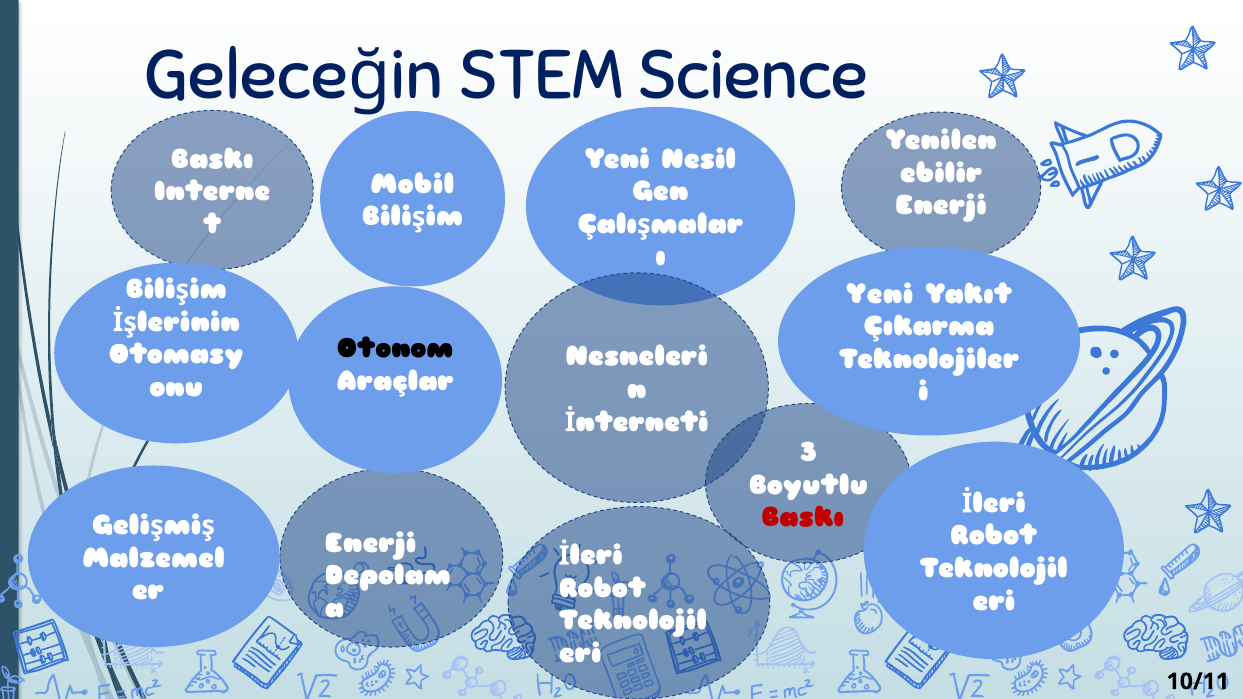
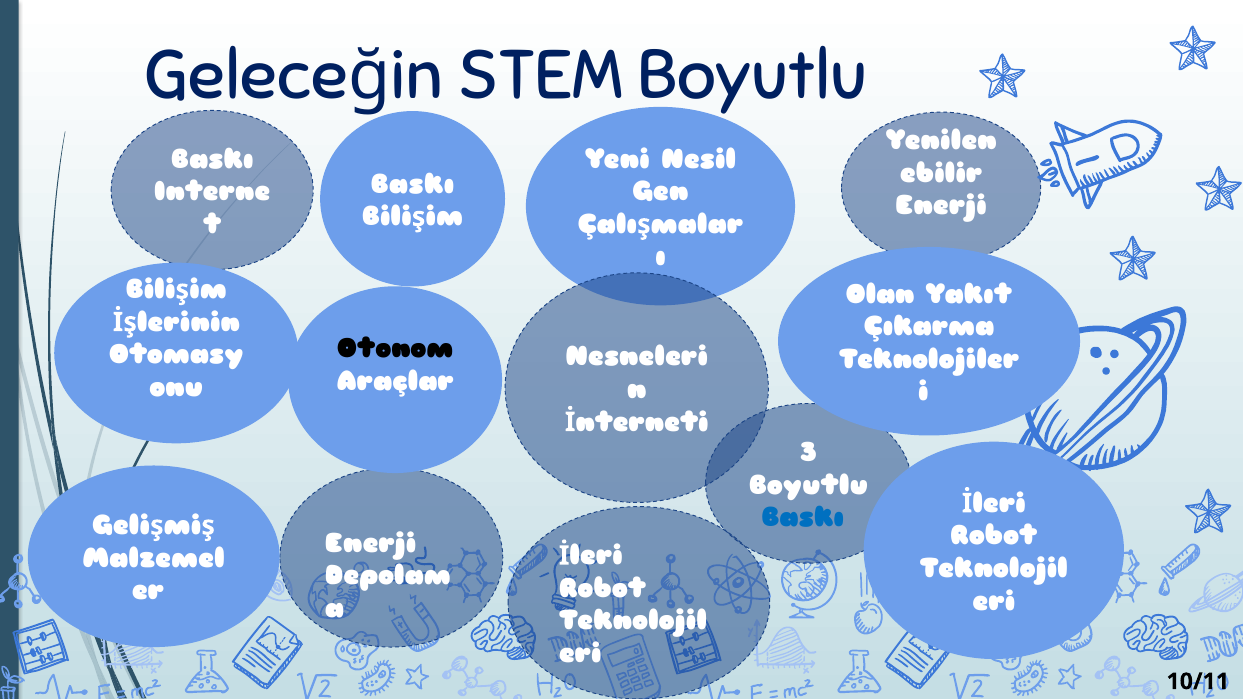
STEM Science: Science -> Boyutlu
Mobil at (412, 184): Mobil -> Baskı
Yeni at (880, 294): Yeni -> Olan
Baskı at (803, 518) colour: red -> blue
